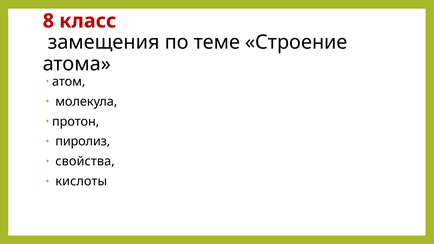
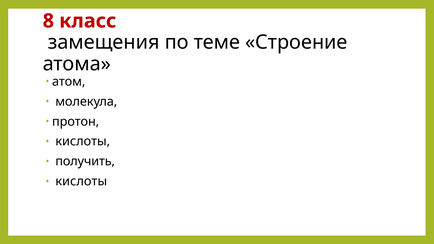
пиролиз at (83, 142): пиролиз -> кислоты
свойства: свойства -> получить
